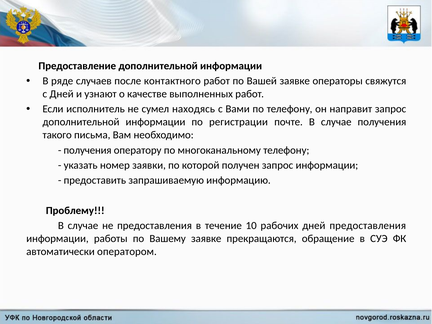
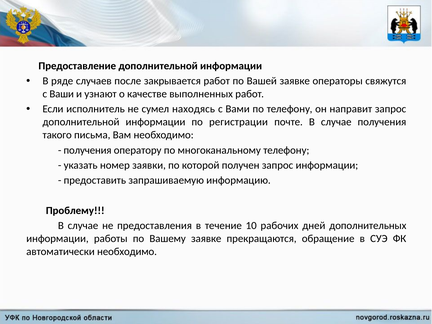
контактного: контактного -> закрывается
с Дней: Дней -> Ваши
дней предоставления: предоставления -> дополнительных
автоматически оператором: оператором -> необходимо
